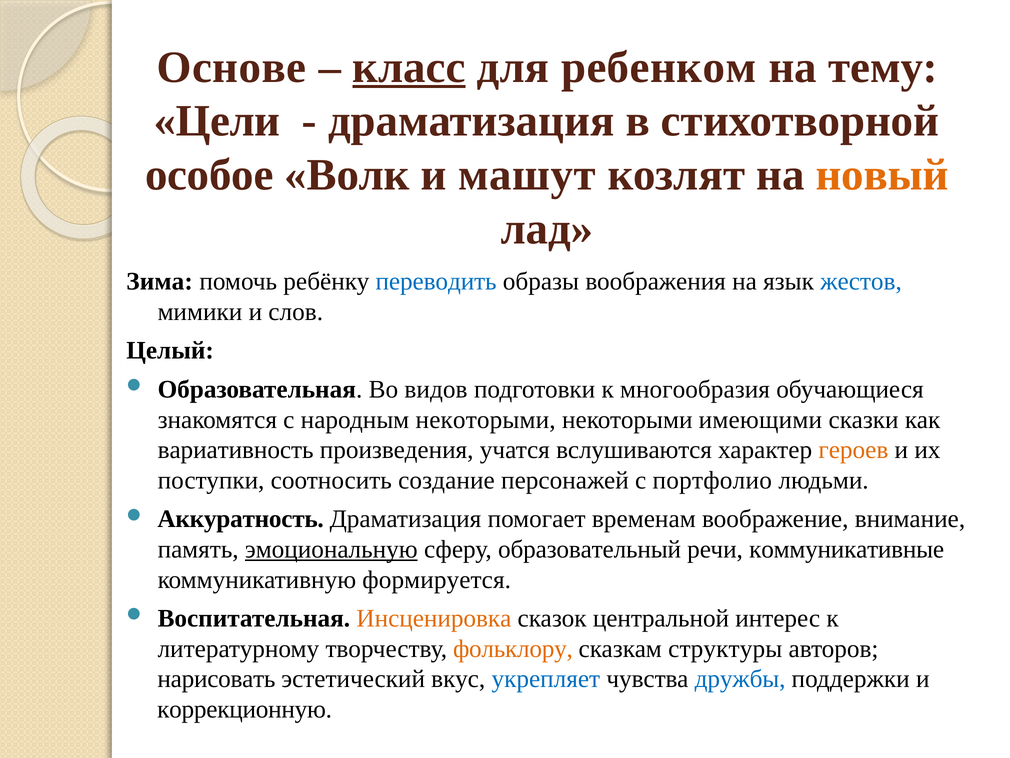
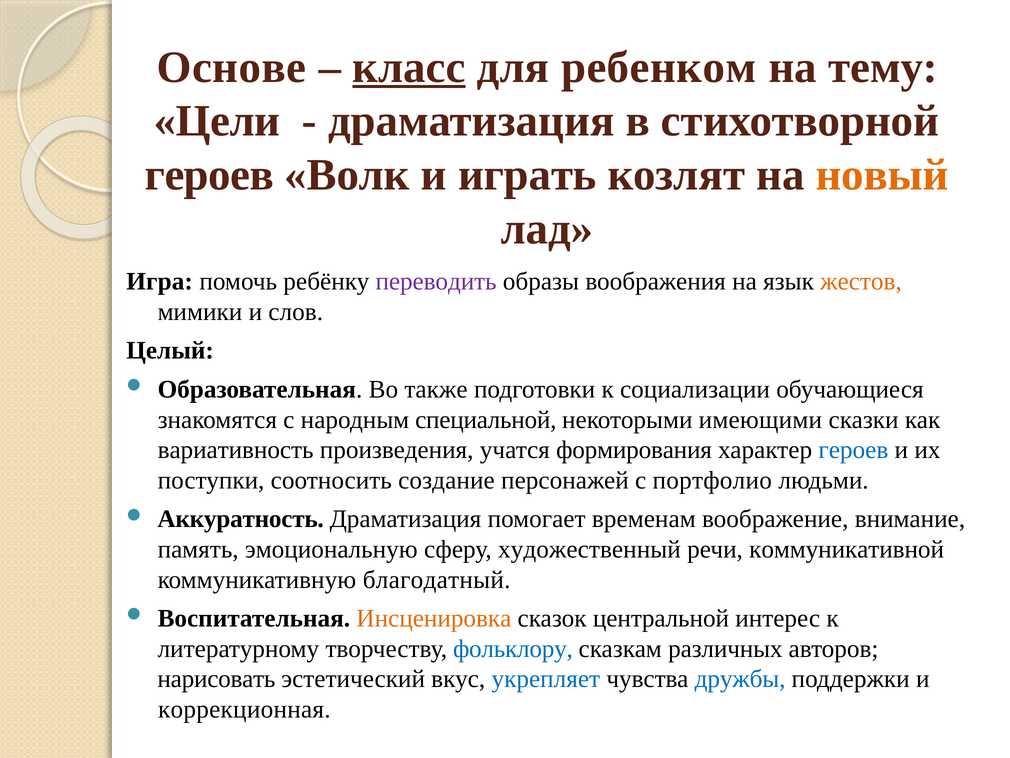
особое at (209, 175): особое -> героев
машут: машут -> играть
Зима: Зима -> Игра
переводить colour: blue -> purple
жестов colour: blue -> orange
видов: видов -> также
многообразия: многообразия -> социализации
народным некоторыми: некоторыми -> специальной
вслушиваются: вслушиваются -> формирования
героев at (853, 450) colour: orange -> blue
эмоциональную underline: present -> none
образовательный: образовательный -> художественный
коммуникативные: коммуникативные -> коммуникативной
формируется: формируется -> благодатный
фольклору colour: orange -> blue
структуры: структуры -> различных
коррекционную: коррекционную -> коррекционная
